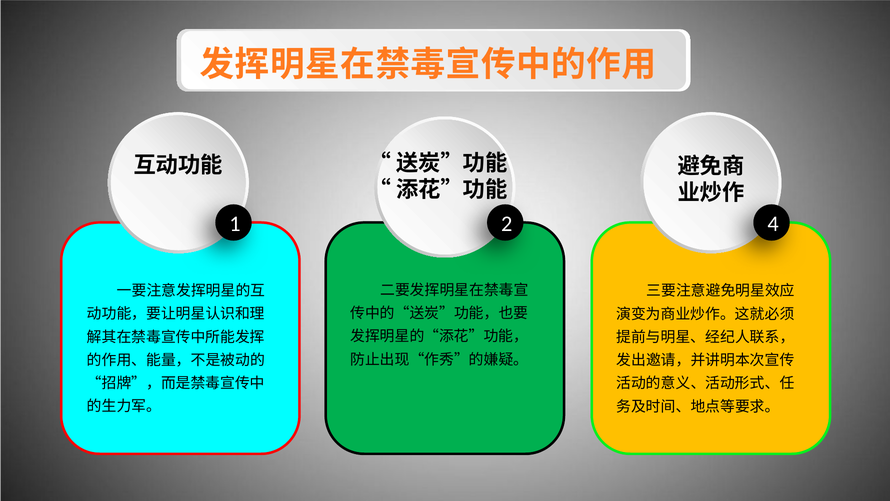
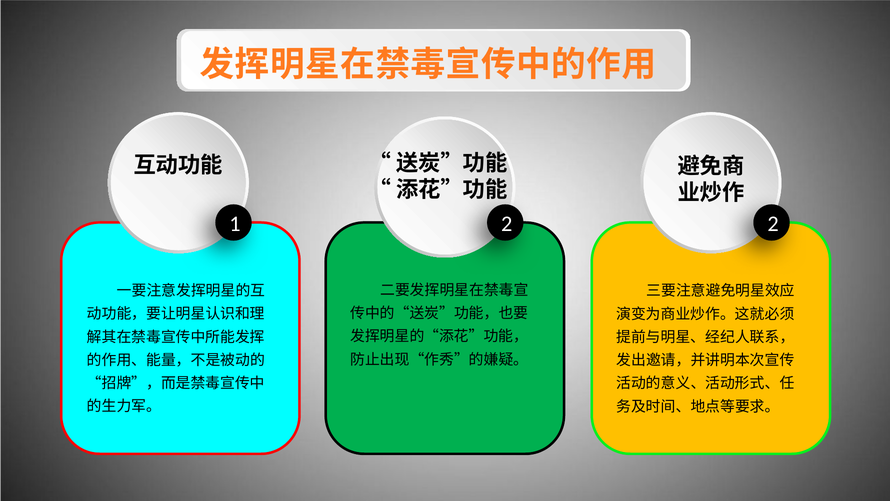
4 at (773, 224): 4 -> 2
